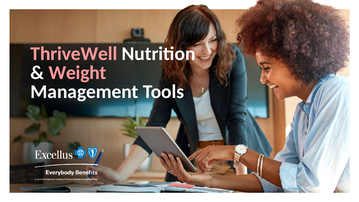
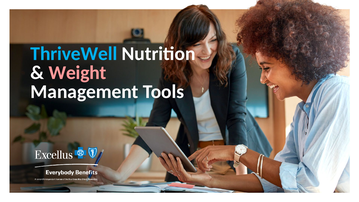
ThriveWell colour: pink -> light blue
